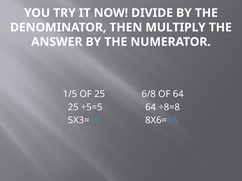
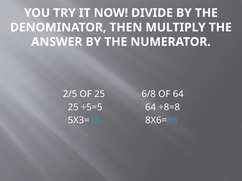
1/5: 1/5 -> 2/5
